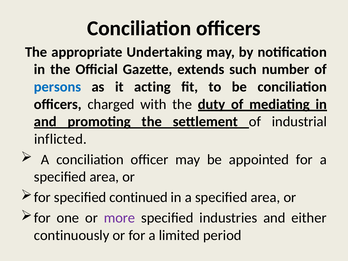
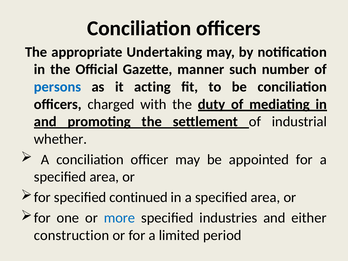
extends: extends -> manner
inflicted: inflicted -> whether
more colour: purple -> blue
continuously: continuously -> construction
